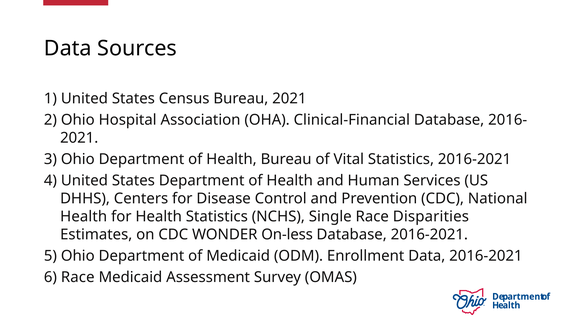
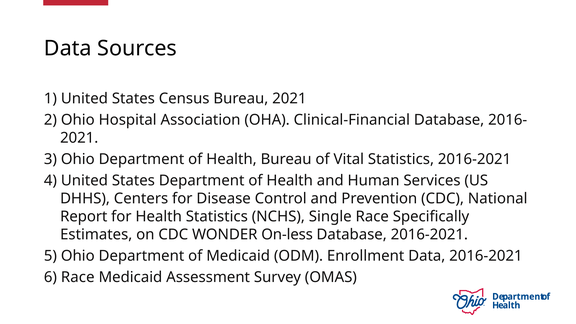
Health at (84, 217): Health -> Report
Disparities: Disparities -> Specifically
